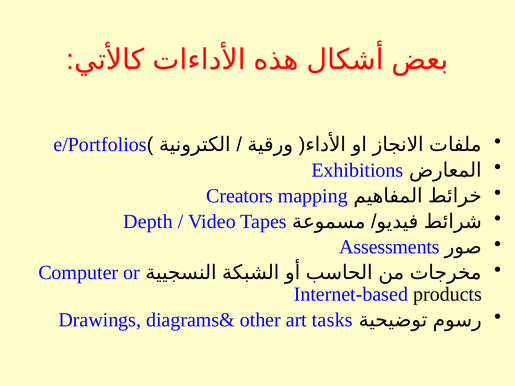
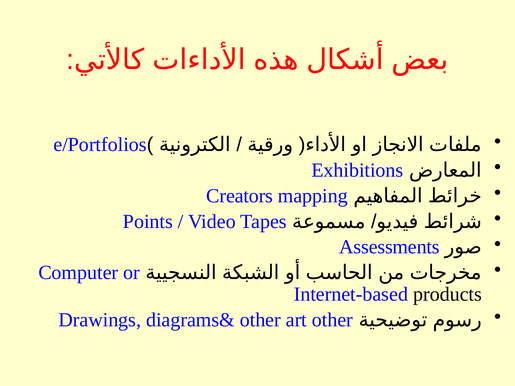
Depth: Depth -> Points
art tasks: tasks -> other
